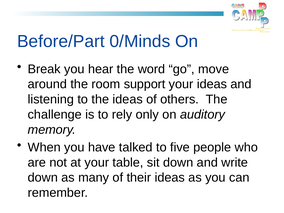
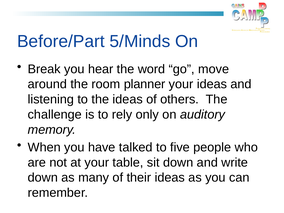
0/Minds: 0/Minds -> 5/Minds
support: support -> planner
